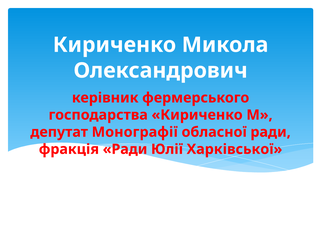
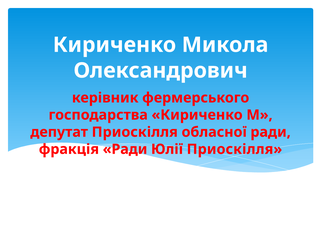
депутат Монографії: Монографії -> Приоскілля
Юлії Харківської: Харківської -> Приоскілля
